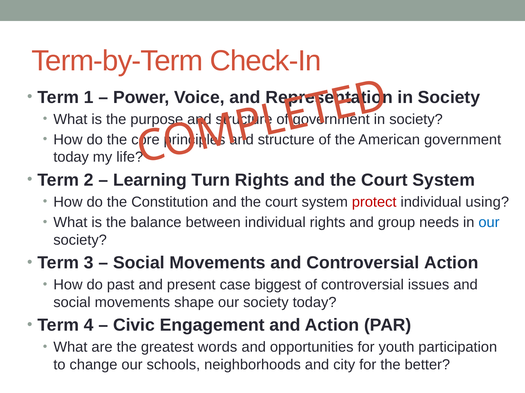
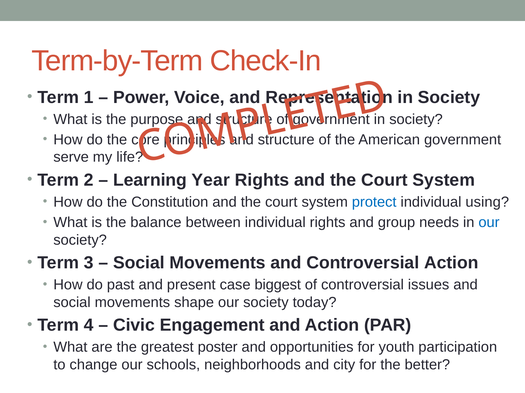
today at (71, 157): today -> serve
Turn: Turn -> Year
protect colour: red -> blue
words: words -> poster
